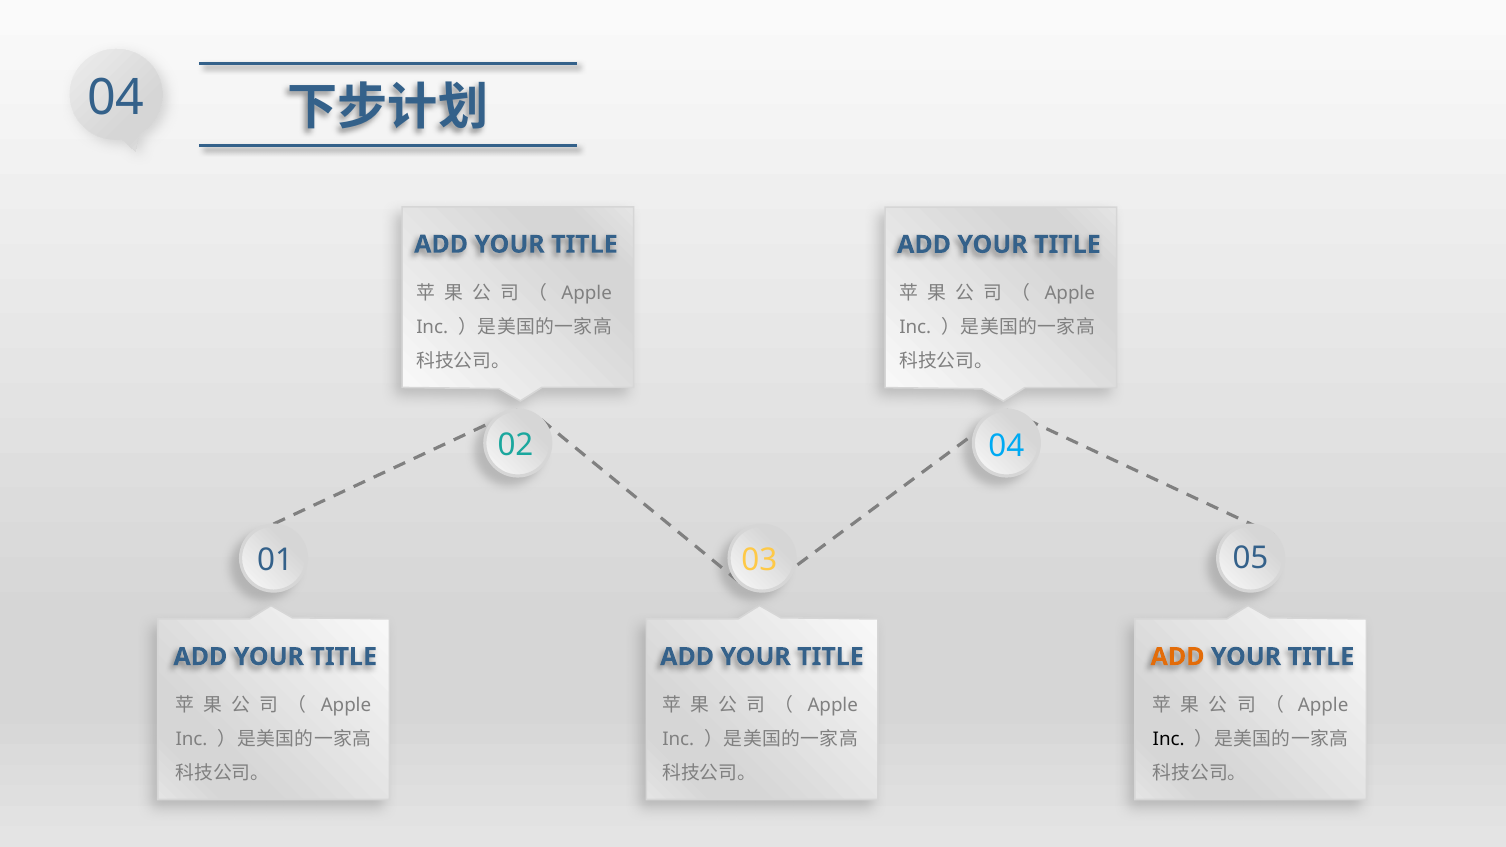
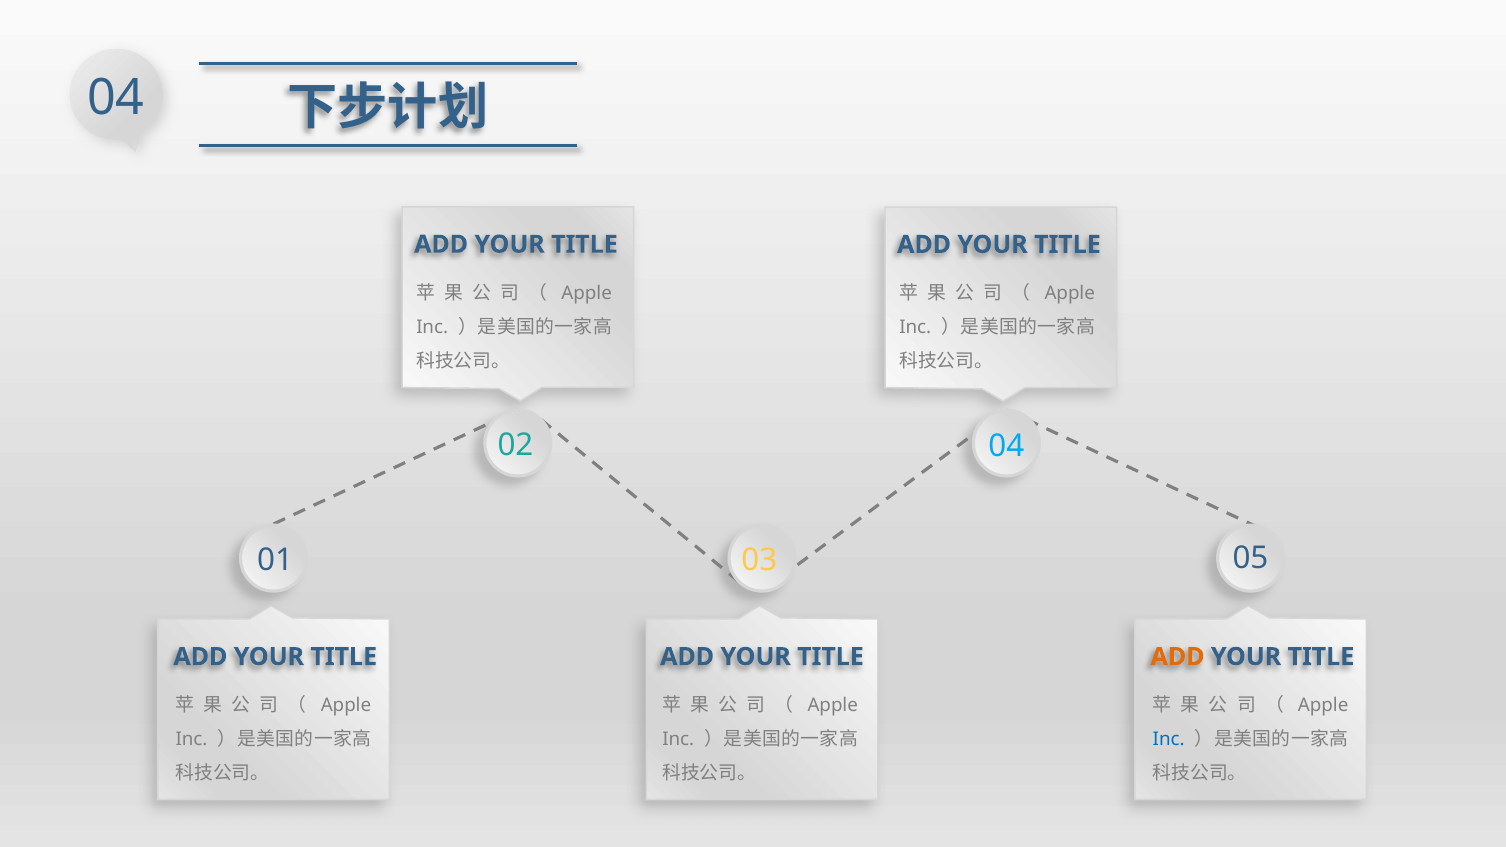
Inc at (1169, 740) colour: black -> blue
